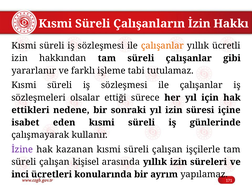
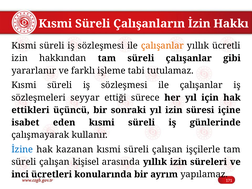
olsalar: olsalar -> seyyar
nedene: nedene -> üçüncü
İzine colour: purple -> blue
